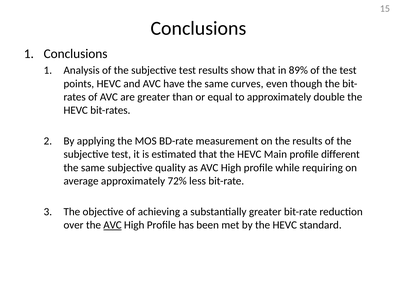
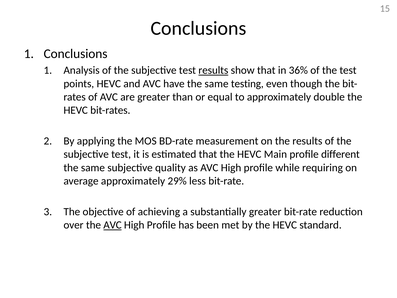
results at (213, 70) underline: none -> present
89%: 89% -> 36%
curves: curves -> testing
72%: 72% -> 29%
